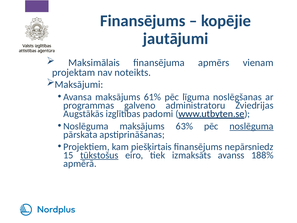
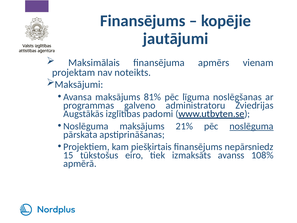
61%: 61% -> 81%
63%: 63% -> 21%
tūkstošus underline: present -> none
188%: 188% -> 108%
